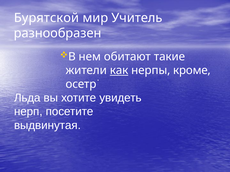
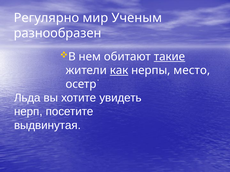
Бурятской: Бурятской -> Регулярно
Учитель: Учитель -> Ученым
такие underline: none -> present
кроме: кроме -> место
